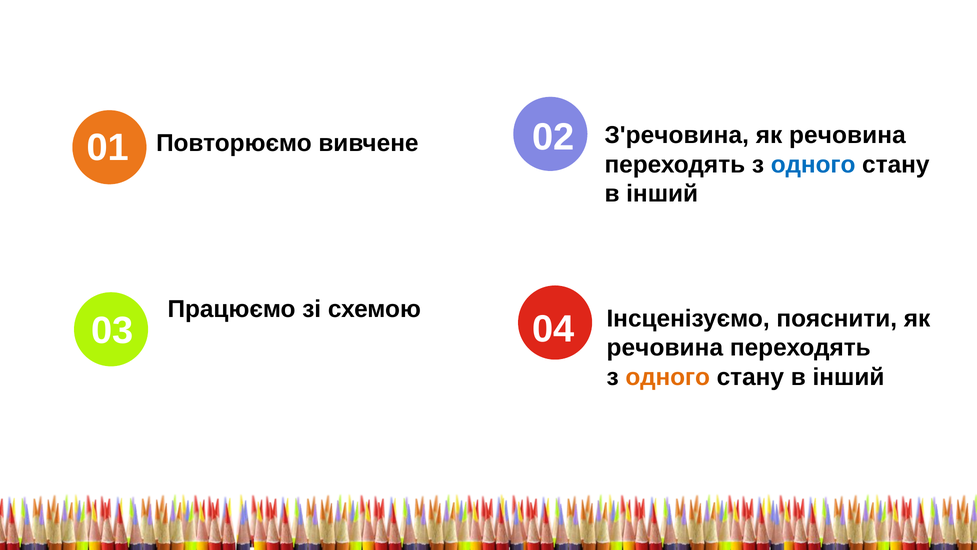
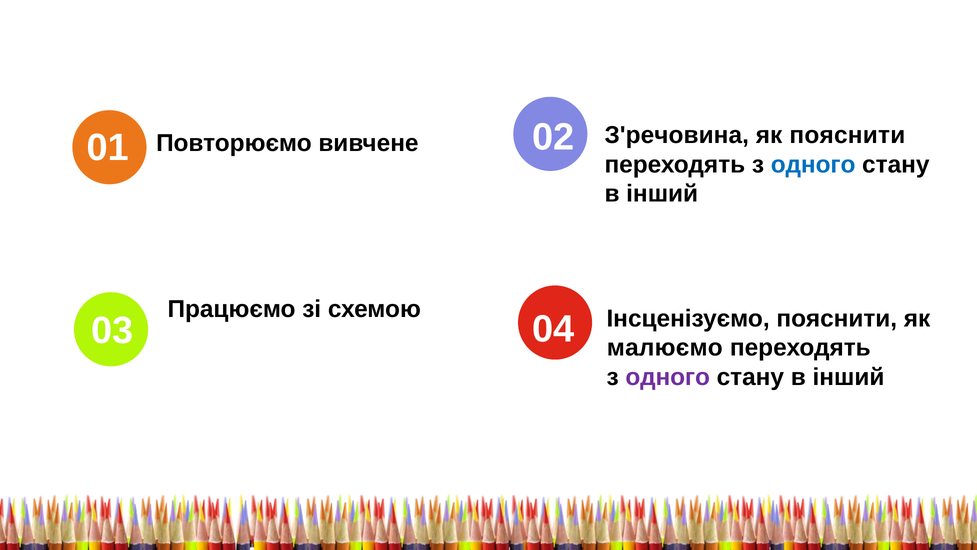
речовина at (847, 135): речовина -> пояснити
речовина at (665, 348): речовина -> малюємо
одного at (668, 377) colour: orange -> purple
